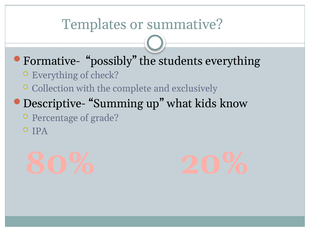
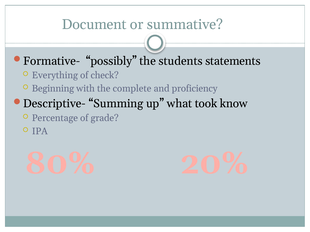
Templates: Templates -> Document
students everything: everything -> statements
Collection: Collection -> Beginning
exclusively: exclusively -> proficiency
kids: kids -> took
